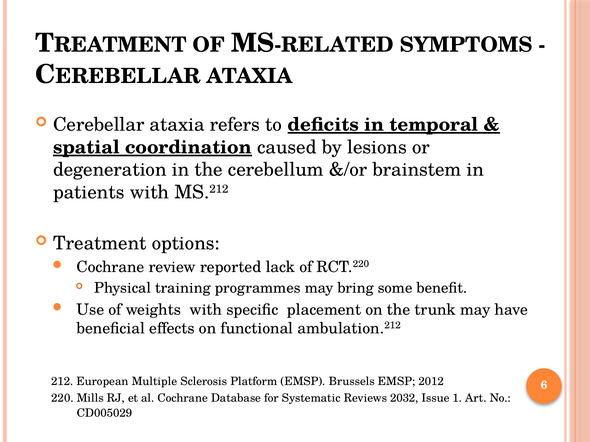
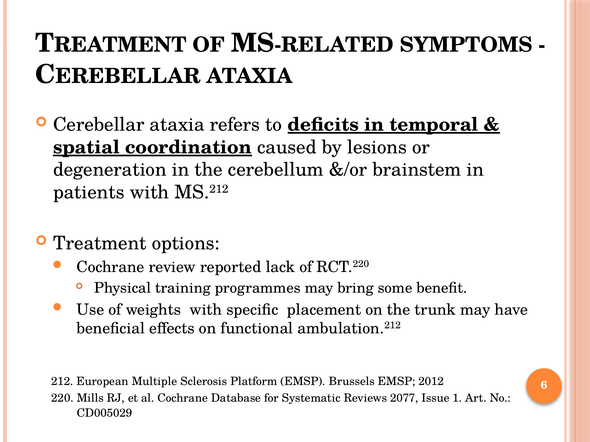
2032: 2032 -> 2077
